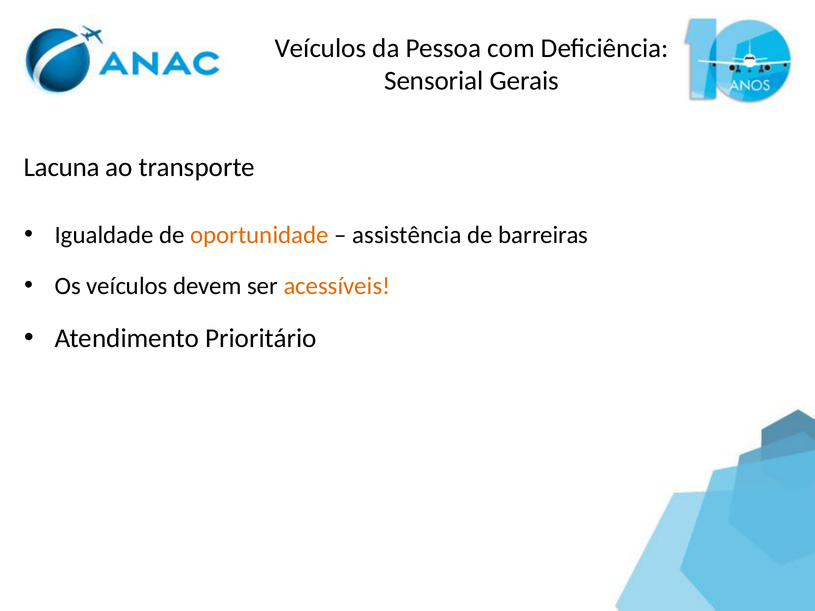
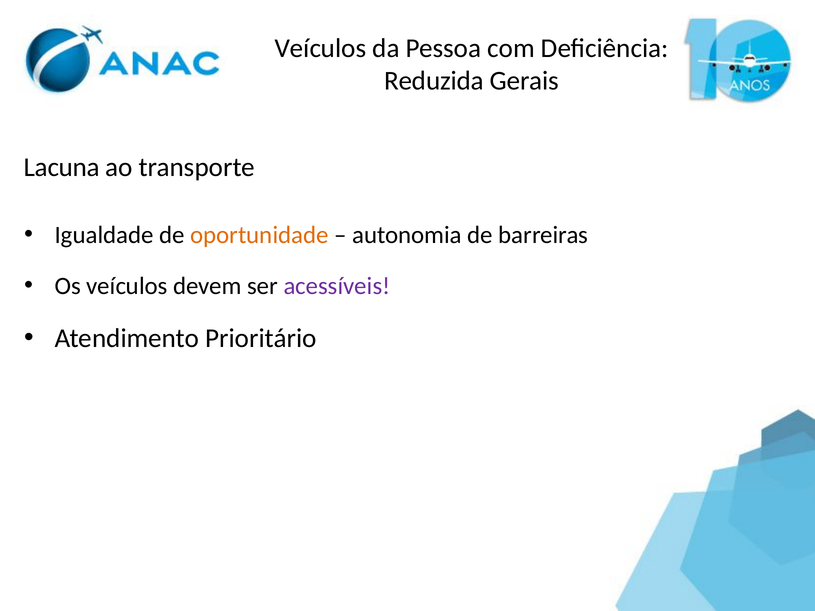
Sensorial: Sensorial -> Reduzida
assistência: assistência -> autonomia
acessíveis colour: orange -> purple
